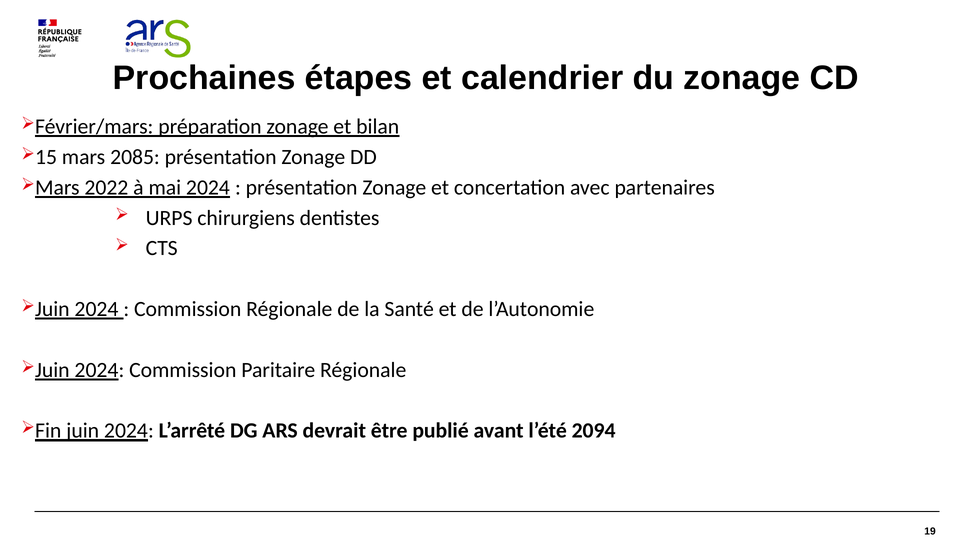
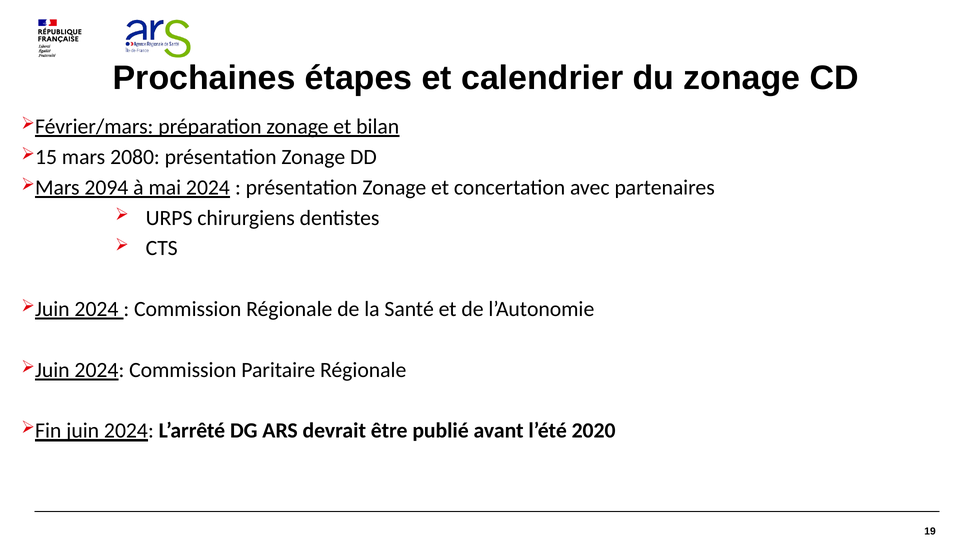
2085: 2085 -> 2080
2022: 2022 -> 2094
2094: 2094 -> 2020
